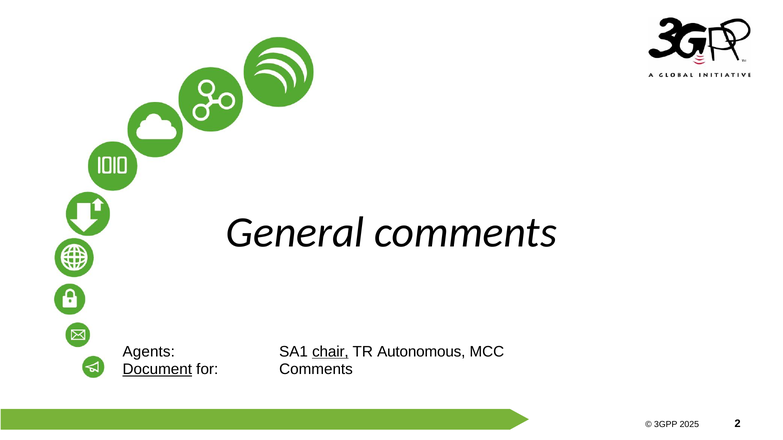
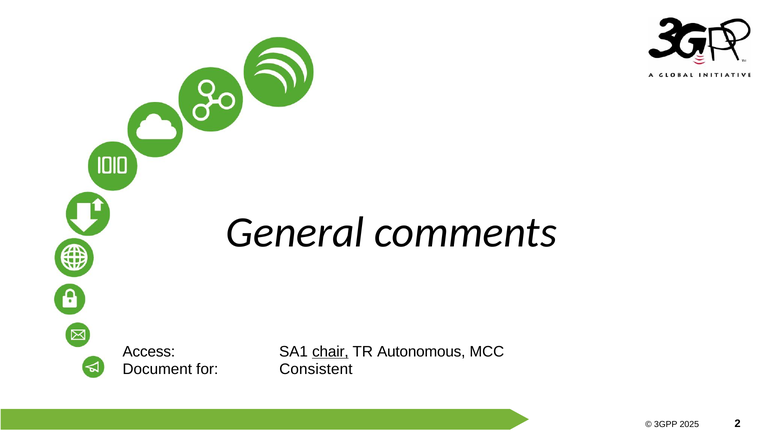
Agents: Agents -> Access
Document underline: present -> none
for Comments: Comments -> Consistent
